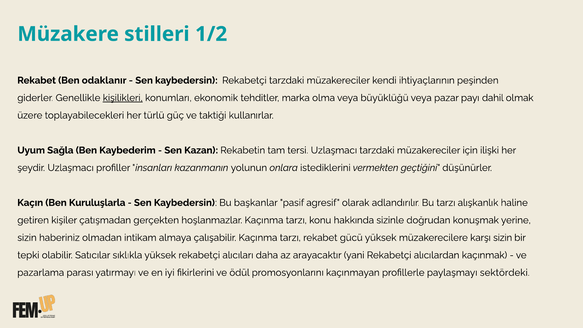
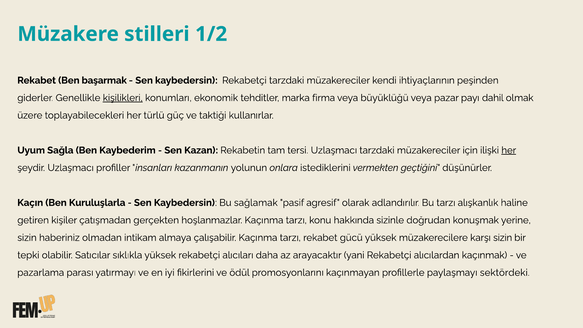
odaklanır: odaklanır -> başarmak
olma: olma -> firma
her at (509, 150) underline: none -> present
başkanlar: başkanlar -> sağlamak
